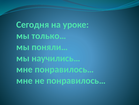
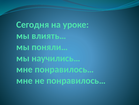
только…: только… -> влиять…
